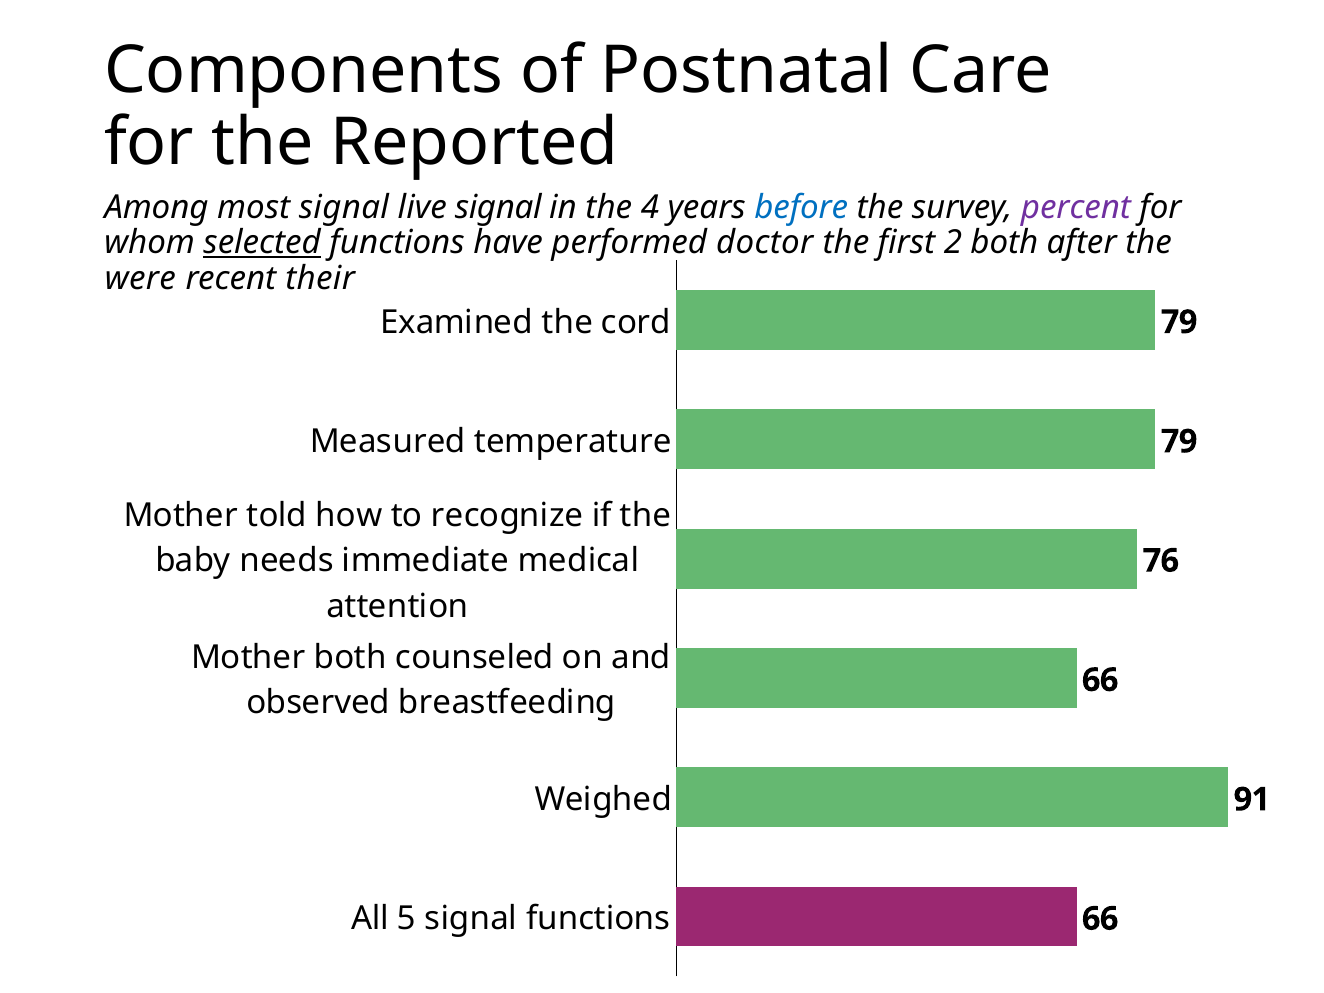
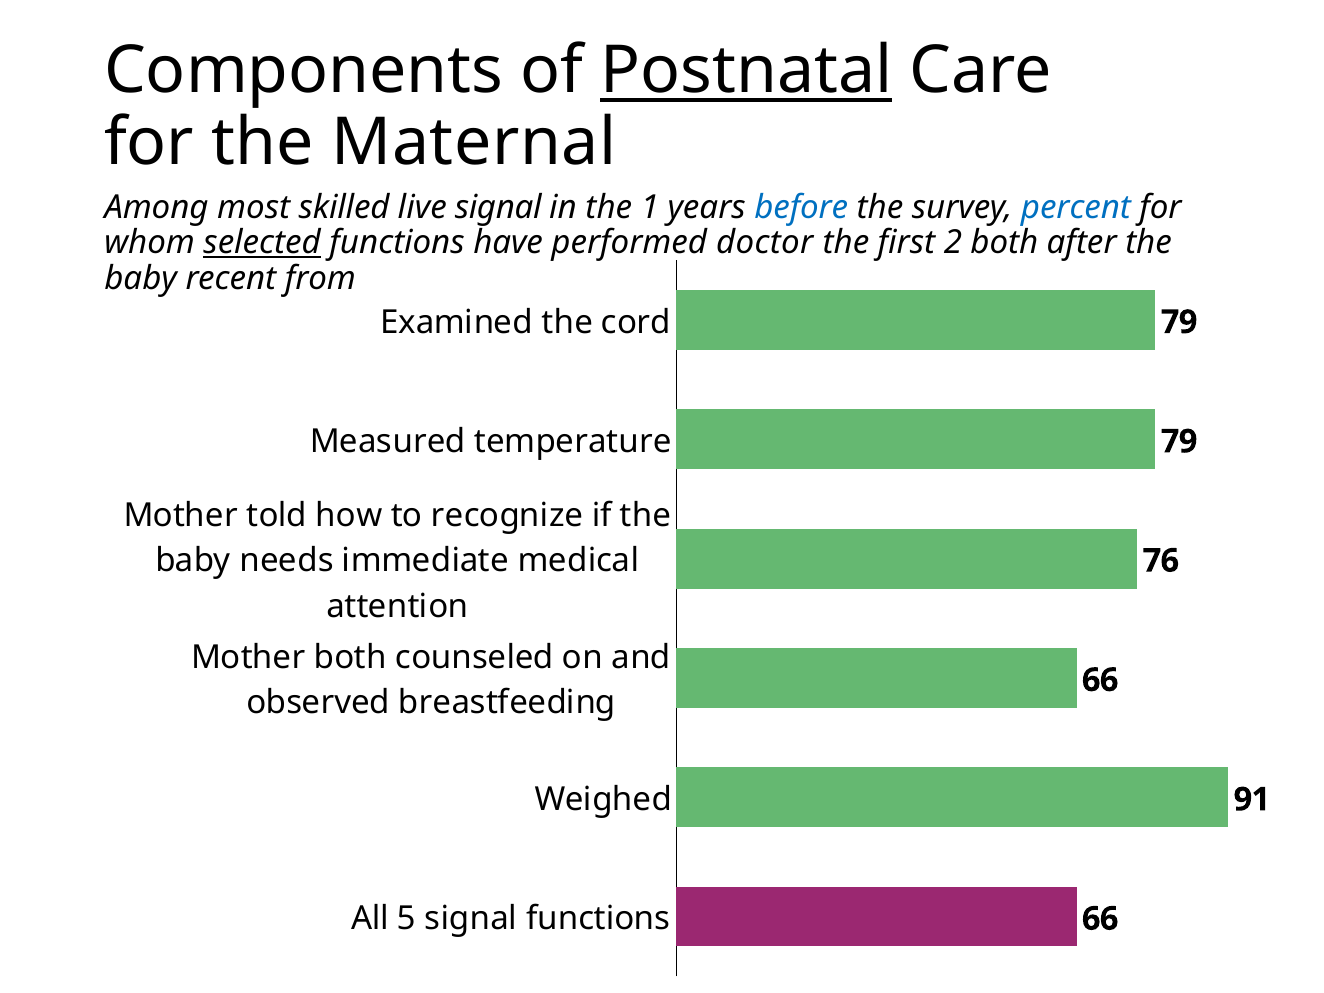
Postnatal underline: none -> present
Reported: Reported -> Maternal
most signal: signal -> skilled
4: 4 -> 1
percent colour: purple -> blue
were at (140, 279): were -> baby
their: their -> from
